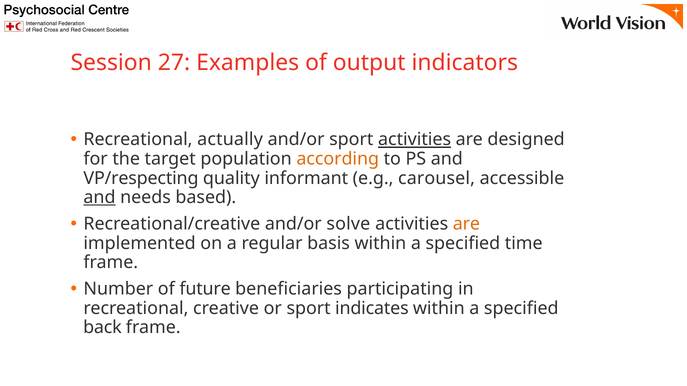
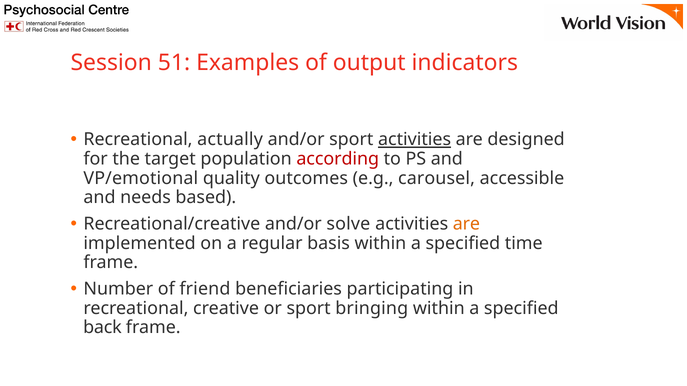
27: 27 -> 51
according colour: orange -> red
VP/respecting: VP/respecting -> VP/emotional
informant: informant -> outcomes
and at (99, 198) underline: present -> none
future: future -> friend
indicates: indicates -> bringing
